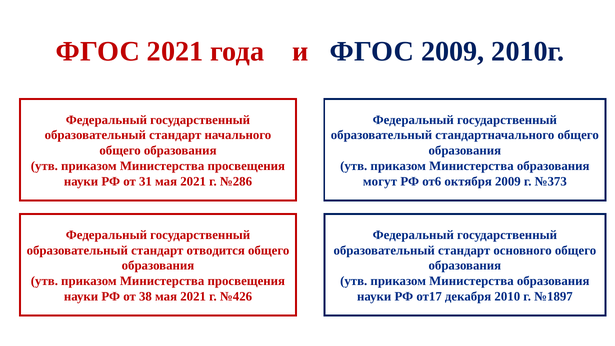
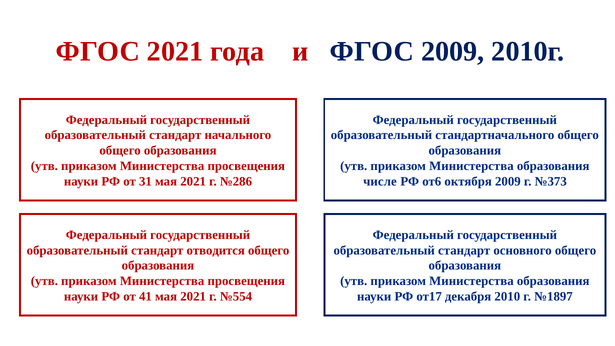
могут: могут -> числе
38: 38 -> 41
№426: №426 -> №554
